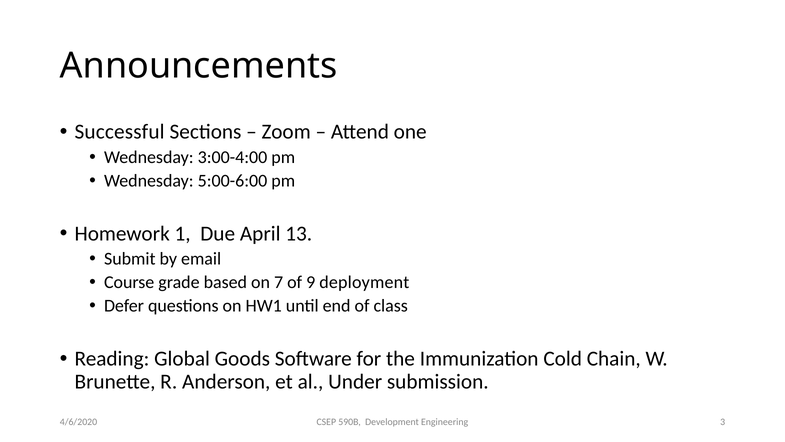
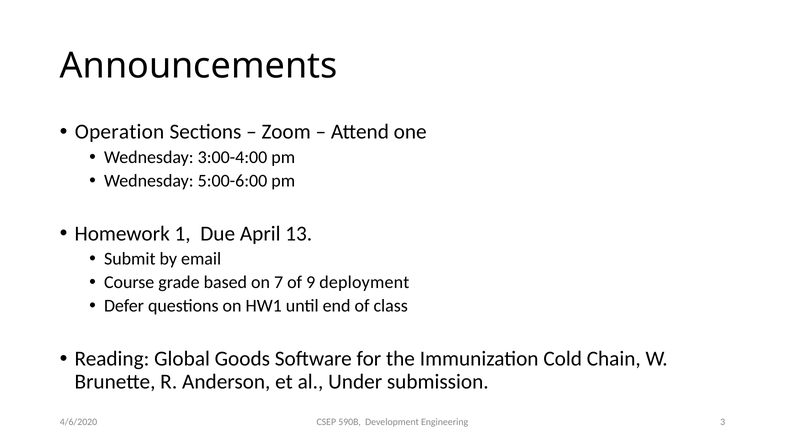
Successful: Successful -> Operation
